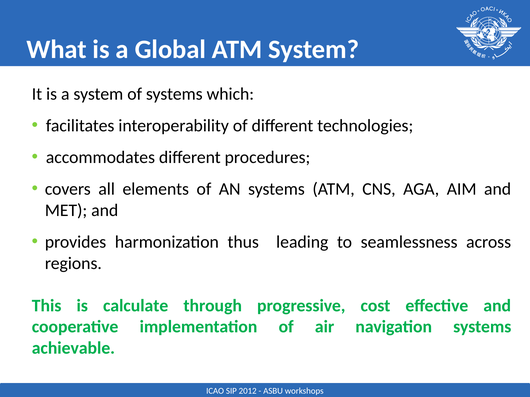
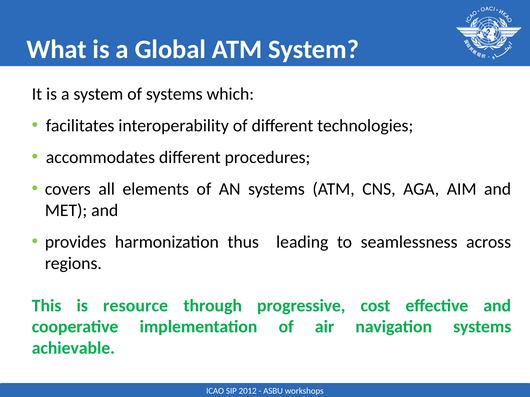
calculate: calculate -> resource
